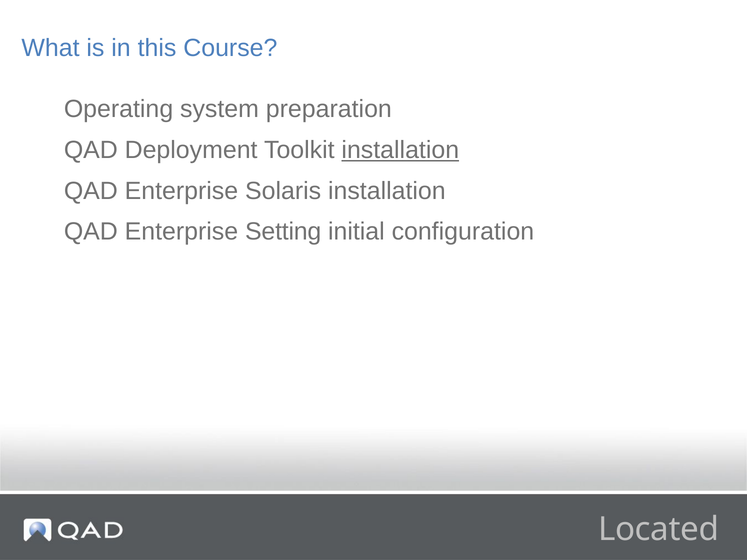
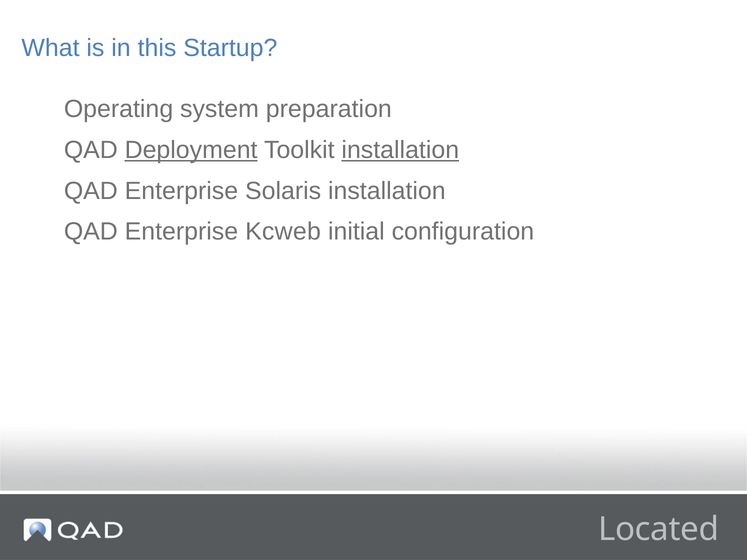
Course: Course -> Startup
Deployment underline: none -> present
Setting: Setting -> Kcweb
